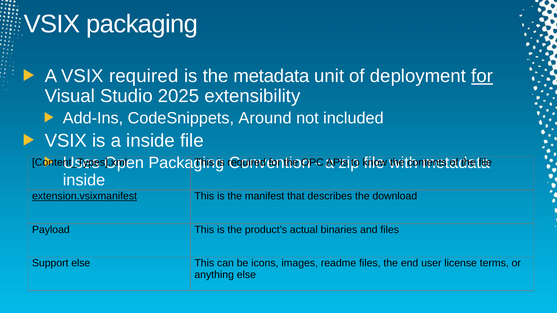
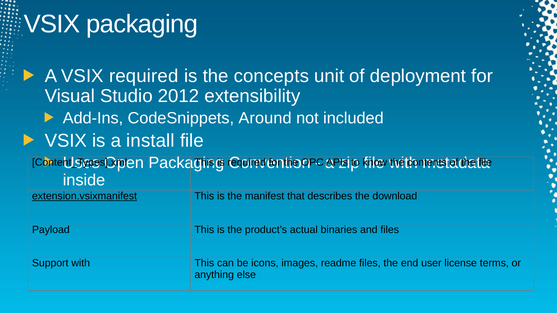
the metadata: metadata -> concepts
for at (482, 76) underline: present -> none
2025: 2025 -> 2012
a inside: inside -> install
Support else: else -> with
